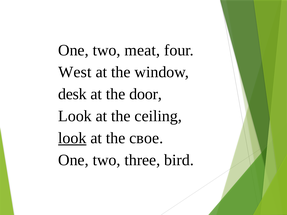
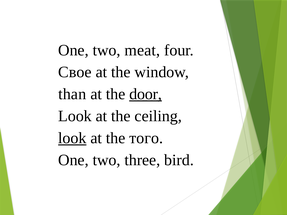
West: West -> Свое
desk: desk -> than
door underline: none -> present
свое: свое -> того
